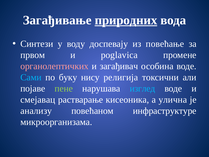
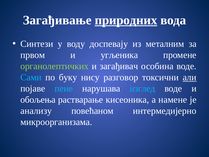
повећање: повећање -> металним
poglavica: poglavica -> угљеника
органолептичких colour: pink -> light green
религија: религија -> разговор
али underline: none -> present
пене colour: light green -> light blue
смејавац: смејавац -> обољења
улична: улична -> намене
инфраструктуре: инфраструктуре -> интермедијерно
